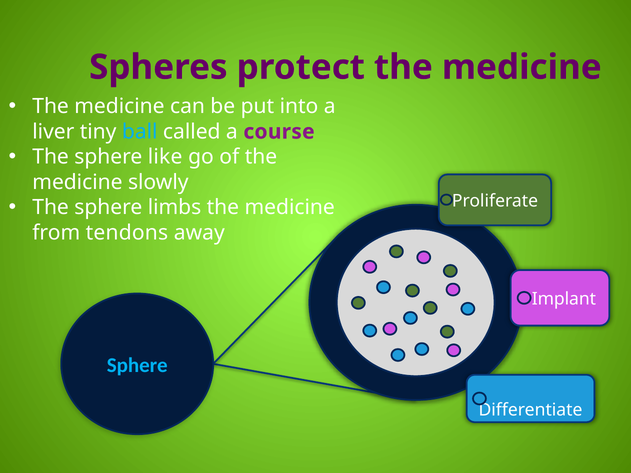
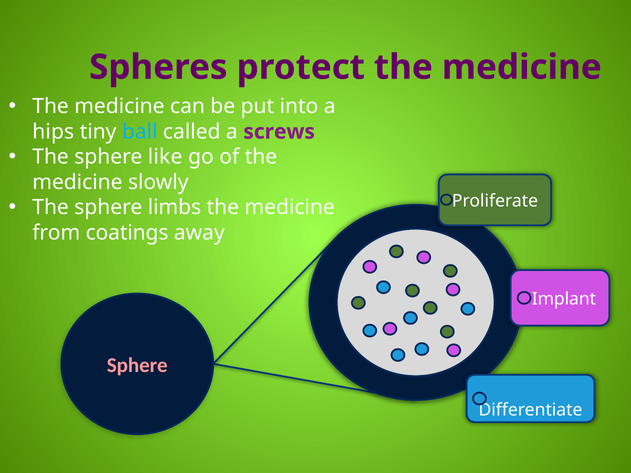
liver: liver -> hips
course: course -> screws
tendons: tendons -> coatings
Sphere at (137, 365) colour: light blue -> pink
